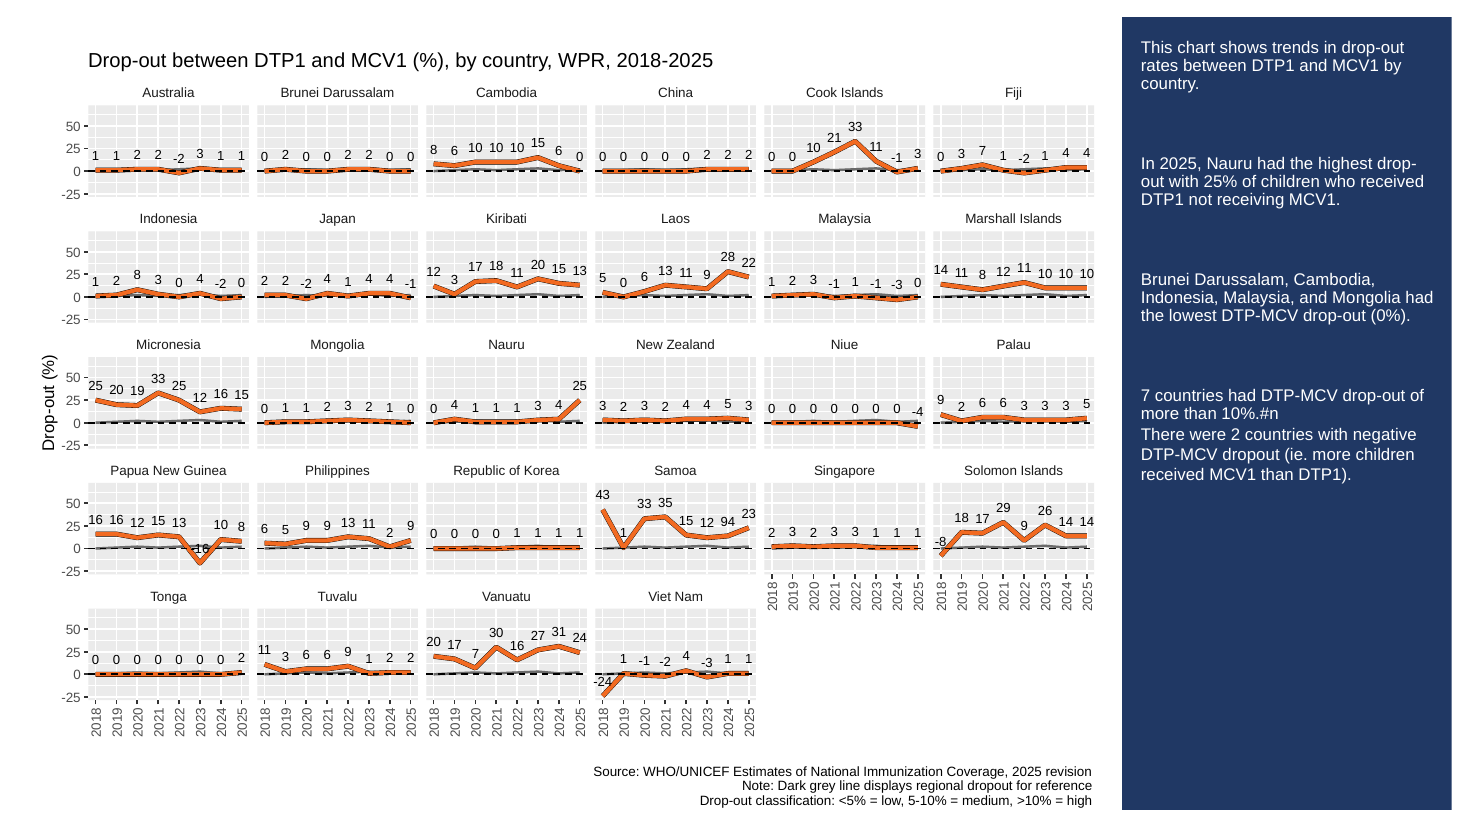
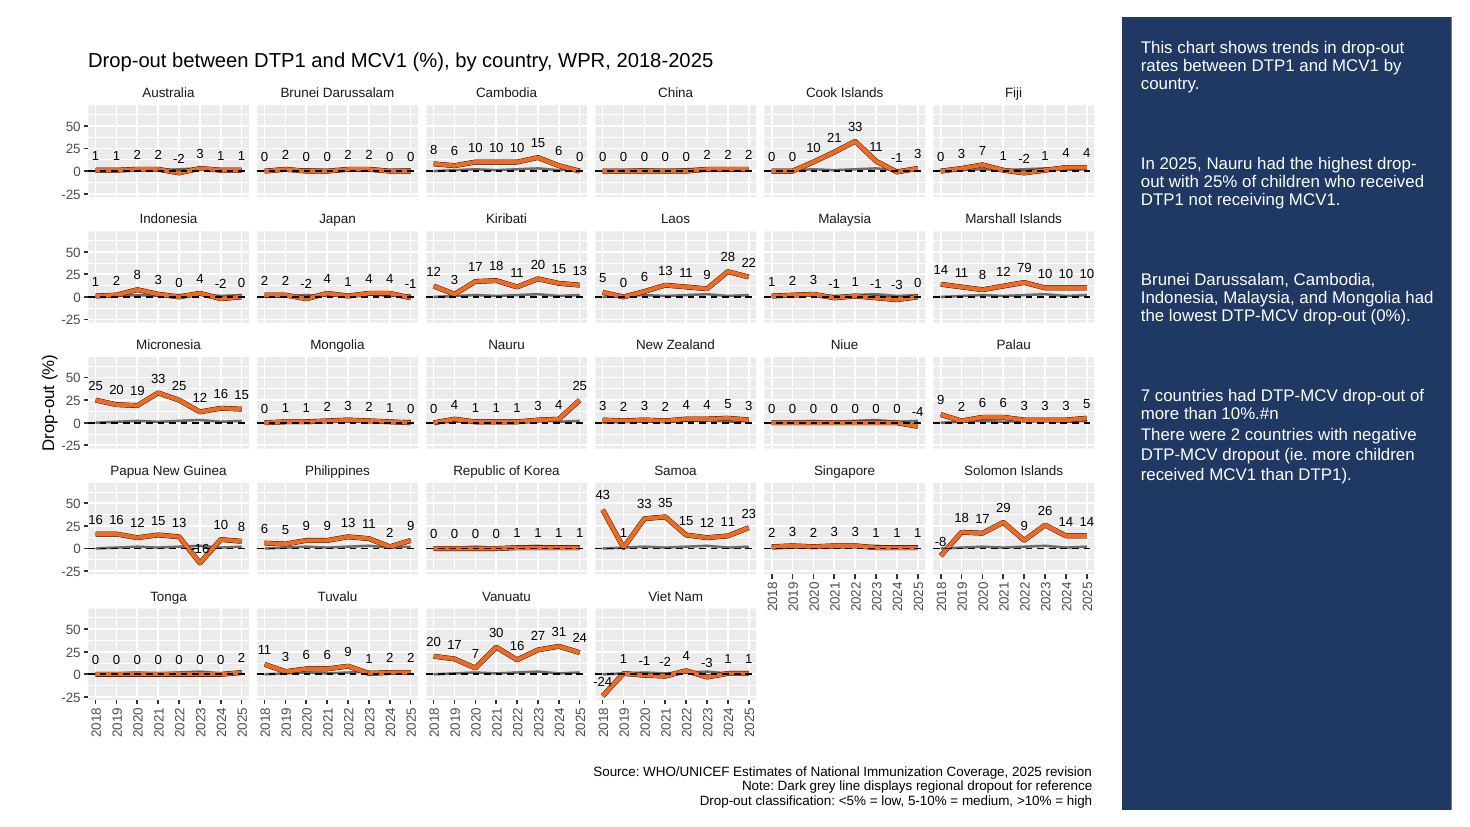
12 11: 11 -> 79
12 94: 94 -> 11
